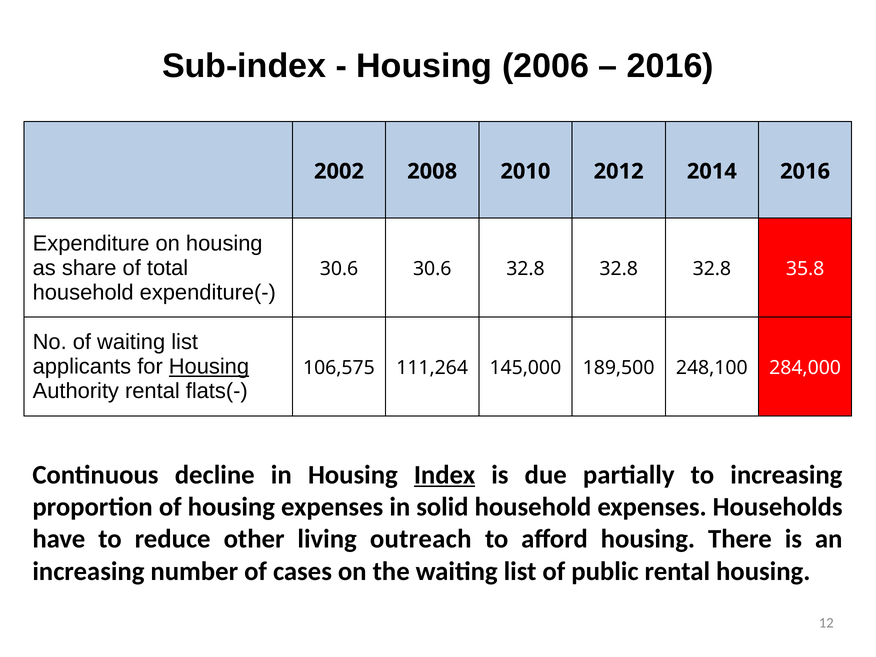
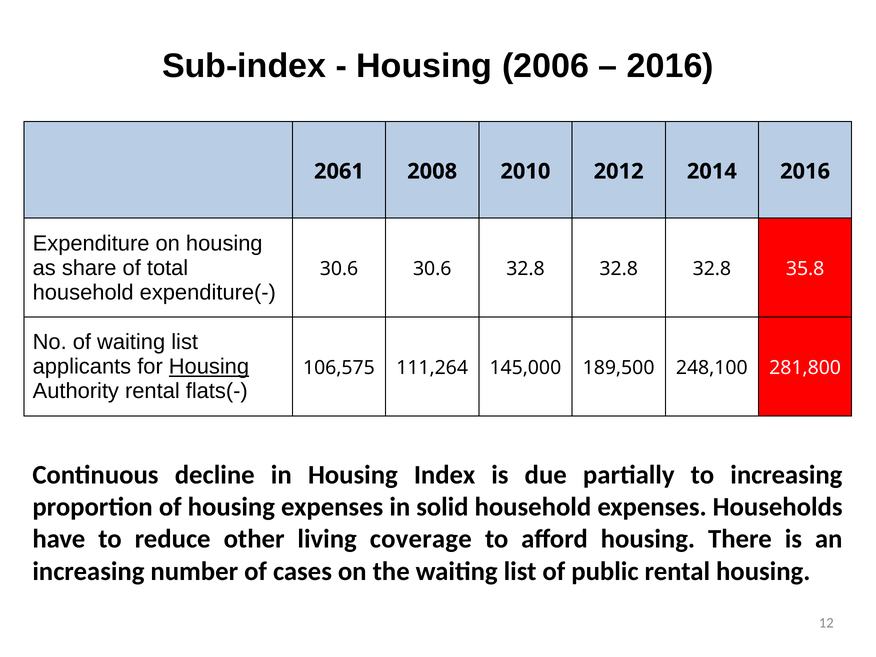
2002: 2002 -> 2061
284,000: 284,000 -> 281,800
Index underline: present -> none
outreach: outreach -> coverage
